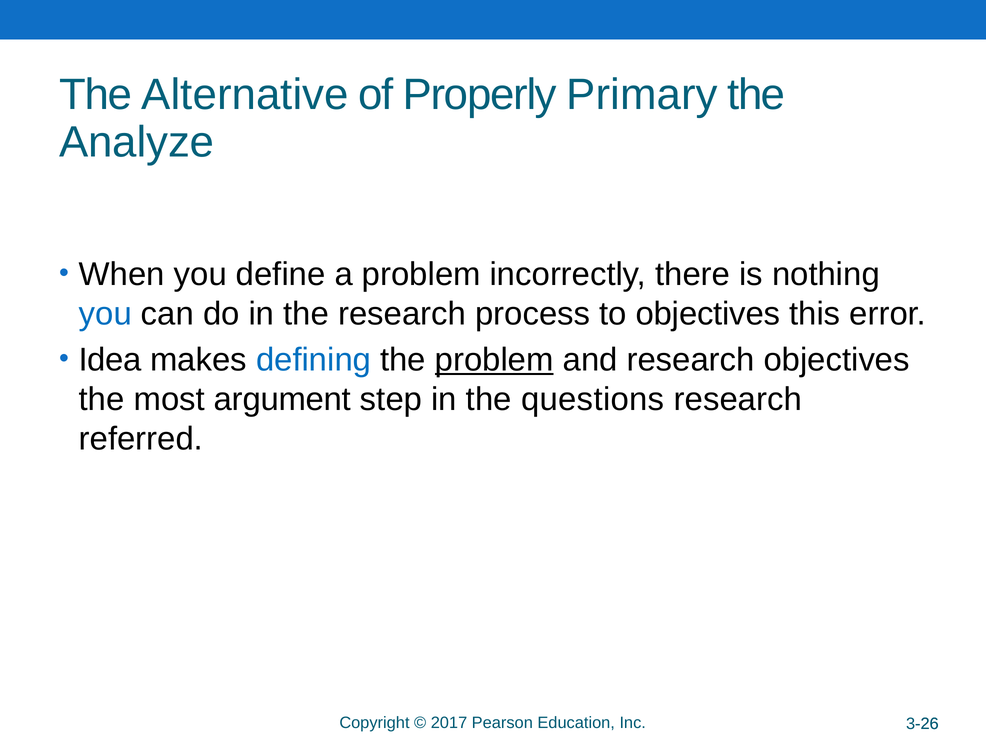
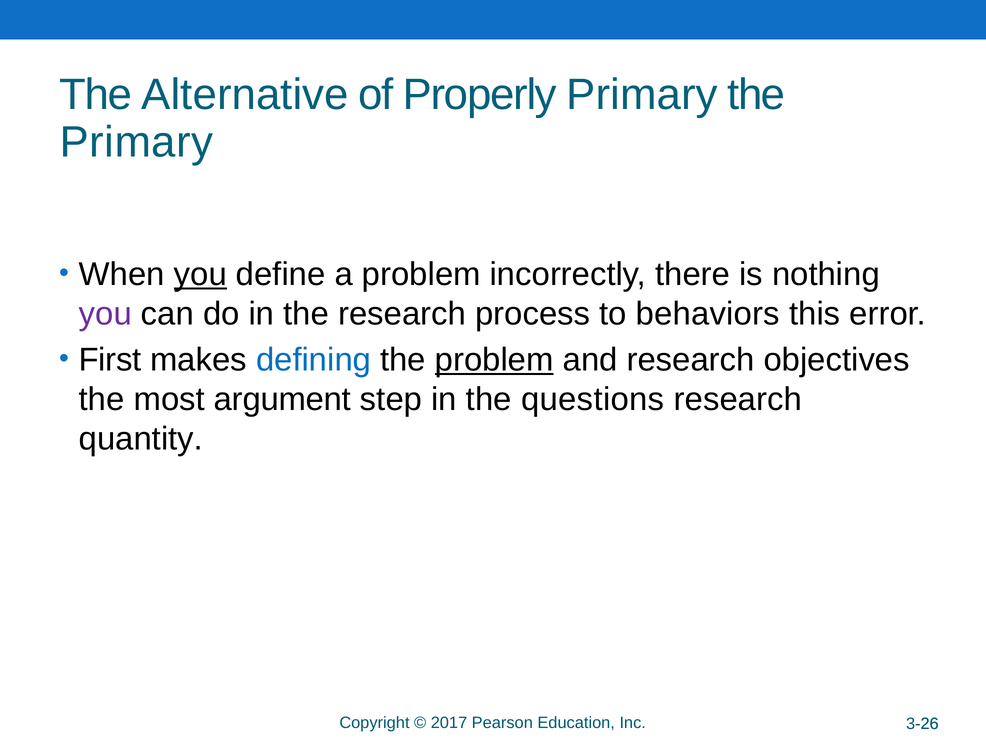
Analyze at (137, 142): Analyze -> Primary
you at (200, 274) underline: none -> present
you at (105, 314) colour: blue -> purple
to objectives: objectives -> behaviors
Idea: Idea -> First
referred: referred -> quantity
